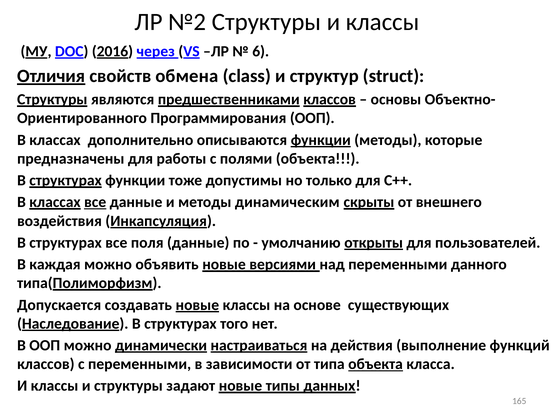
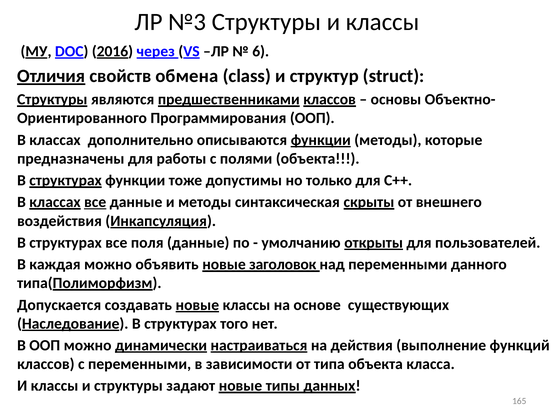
№2: №2 -> №3
динамическим: динамическим -> синтаксическая
версиями: версиями -> заголовок
объекта at (376, 364) underline: present -> none
